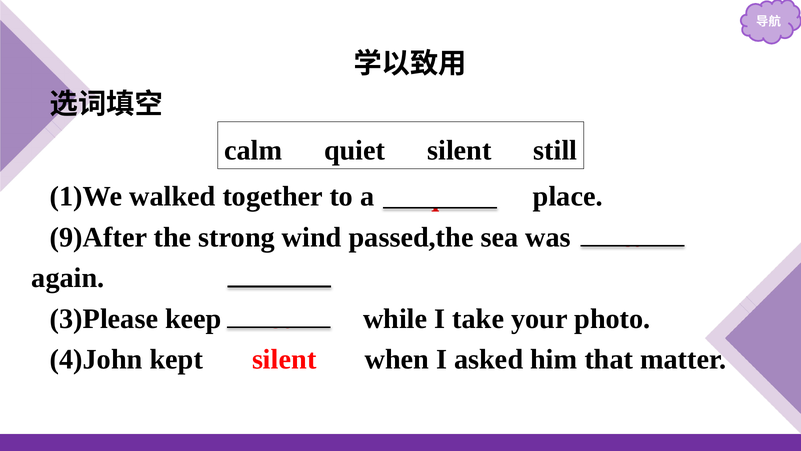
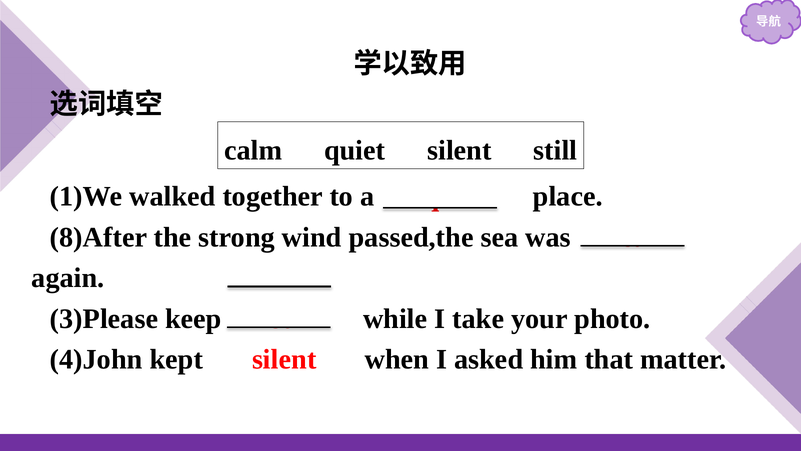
9)After: 9)After -> 8)After
